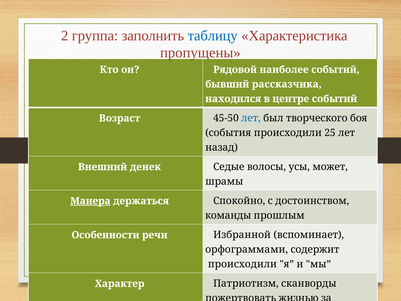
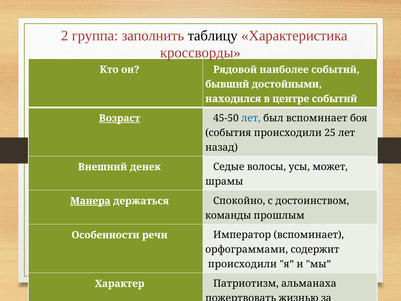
таблицу colour: blue -> black
пропущены: пропущены -> кроссворды
рассказчика: рассказчика -> достойными
Возраст underline: none -> present
был творческого: творческого -> вспоминает
Избранной: Избранной -> Император
сканворды: сканворды -> альманаха
